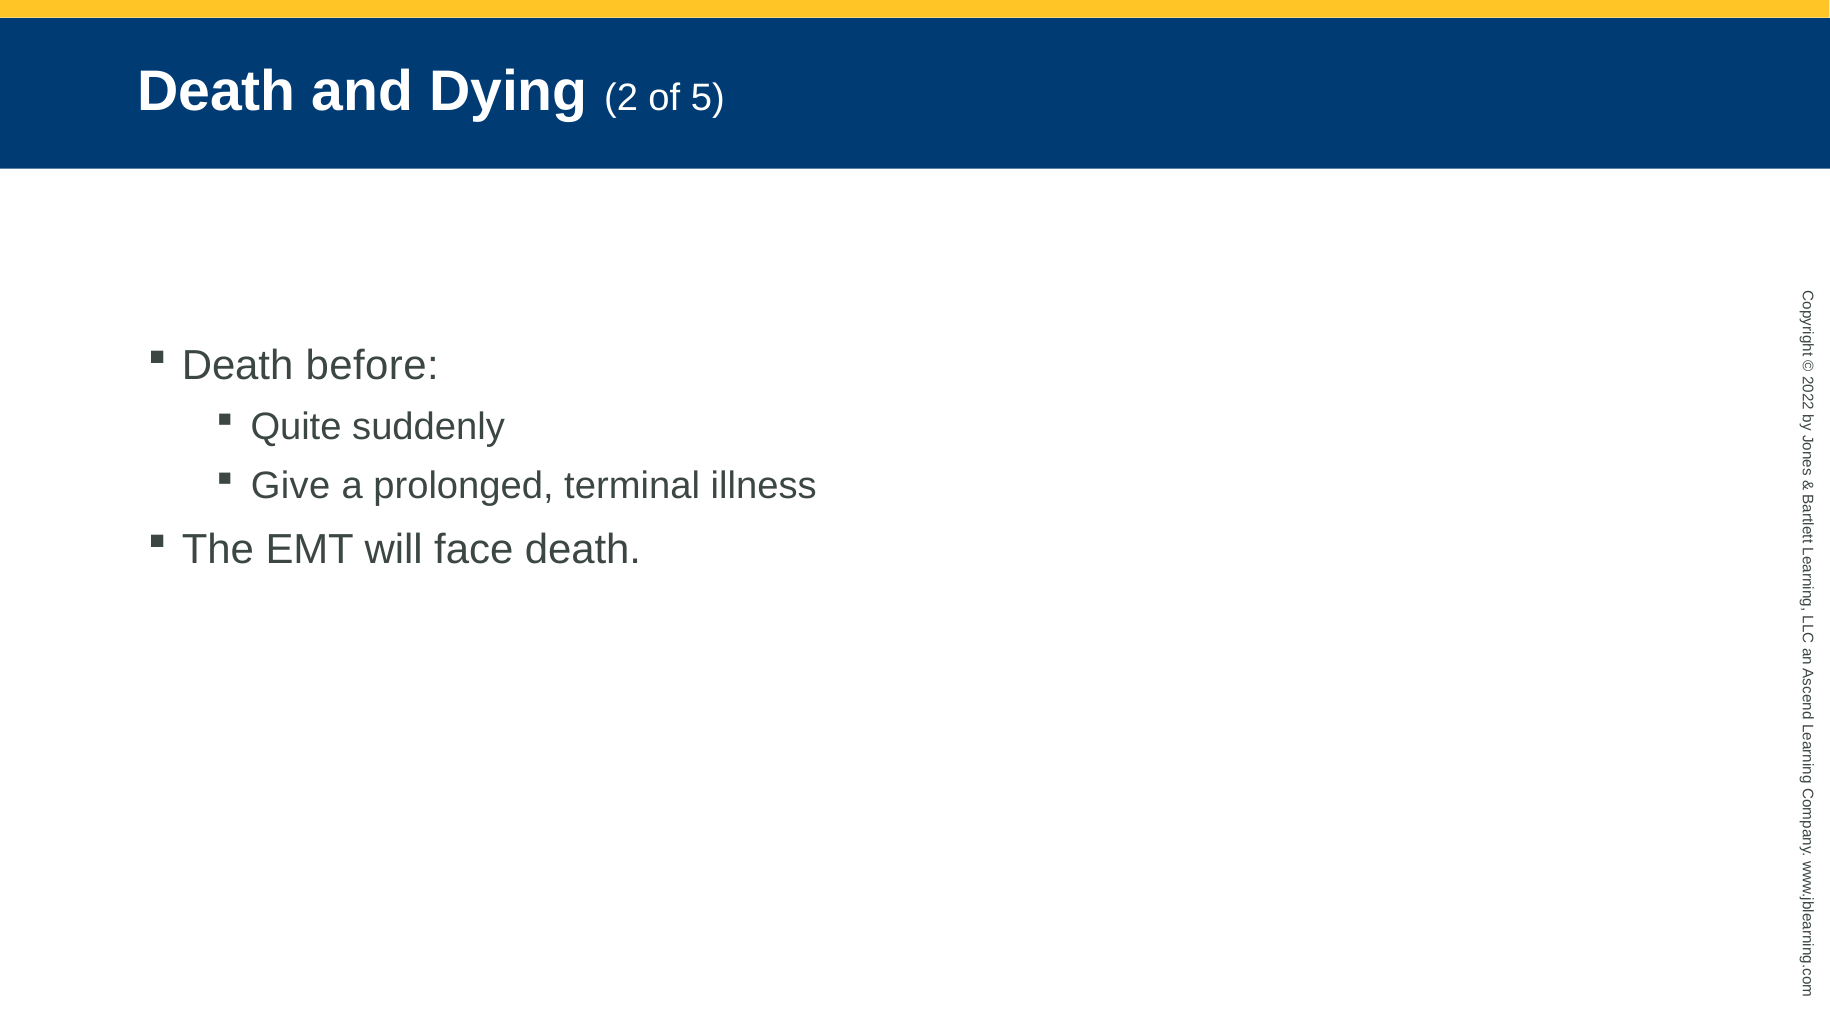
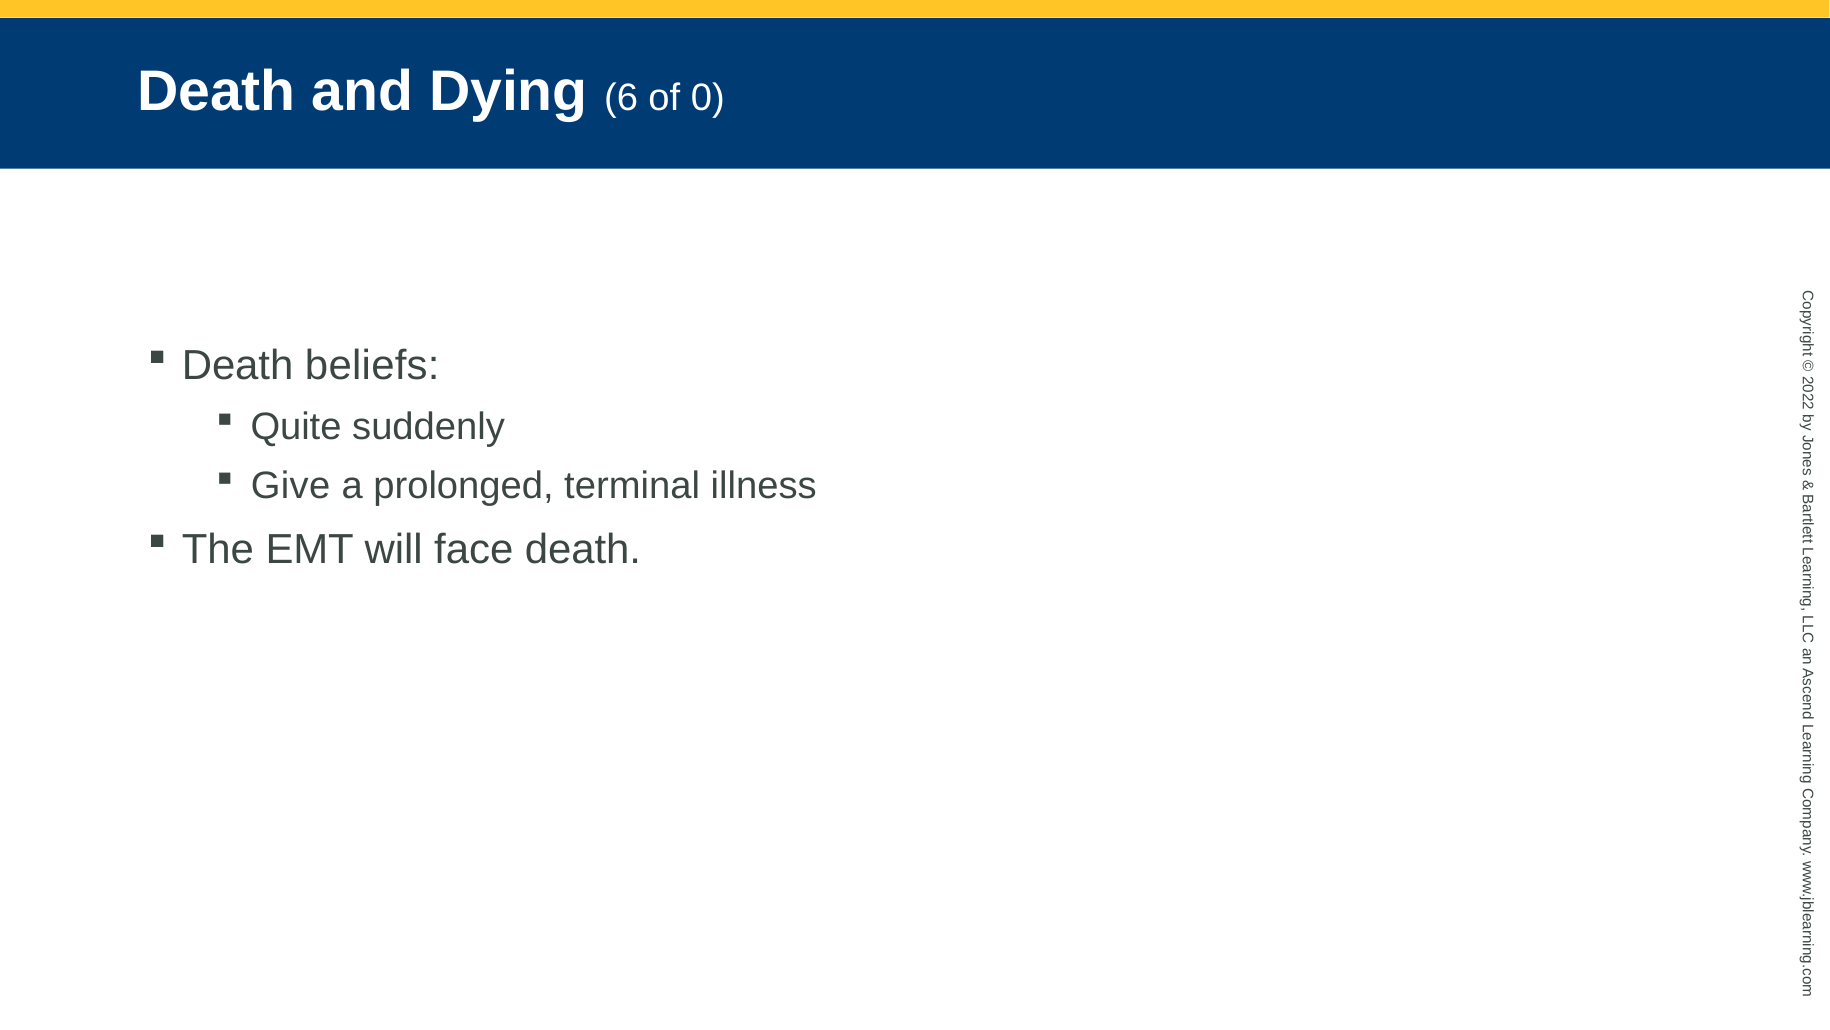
Dying 2: 2 -> 6
of 5: 5 -> 0
before: before -> beliefs
